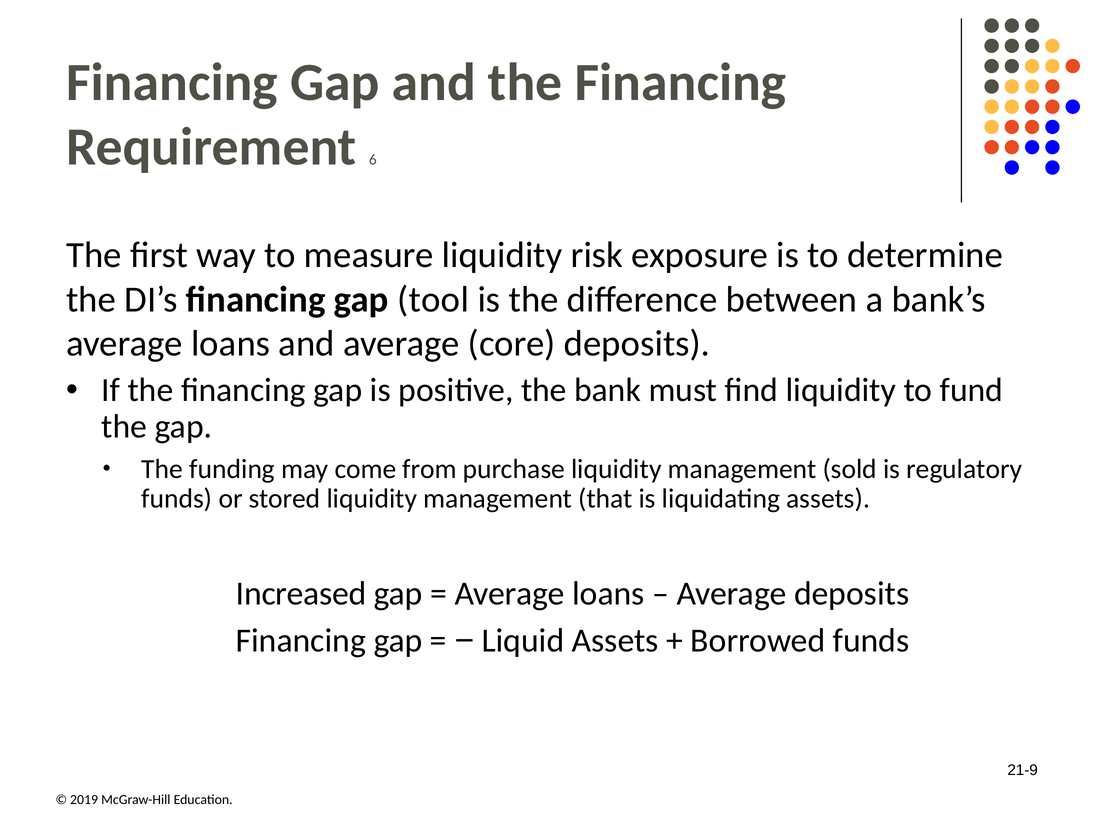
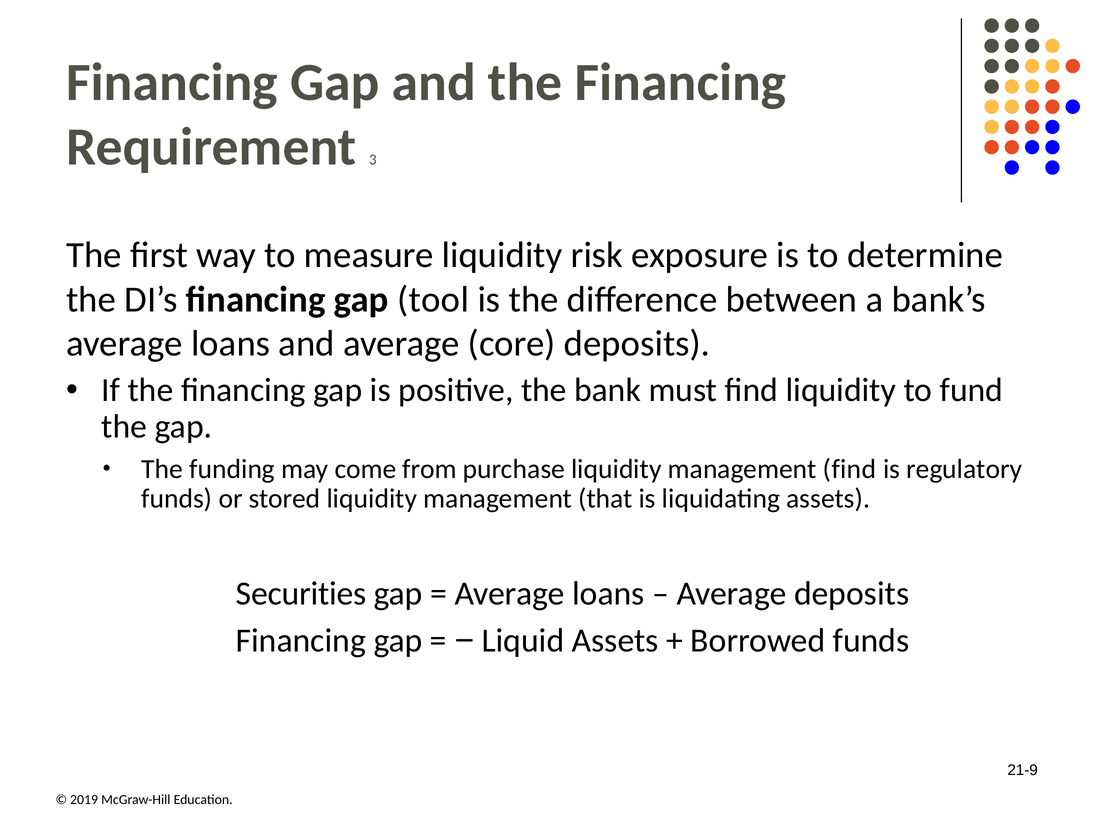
6: 6 -> 3
management sold: sold -> find
Increased: Increased -> Securities
